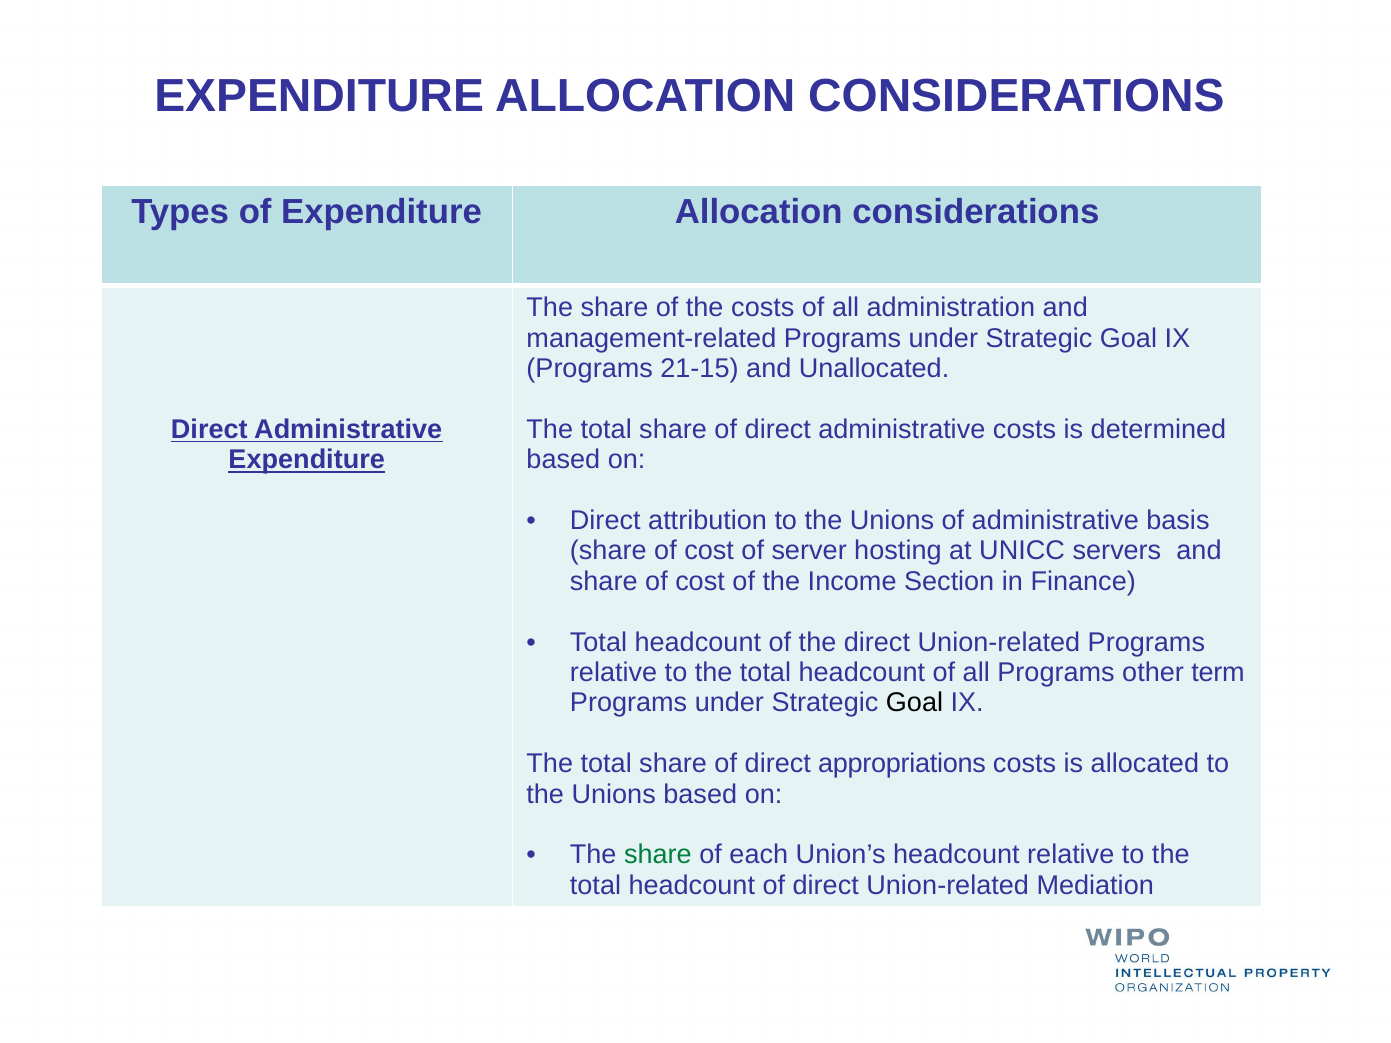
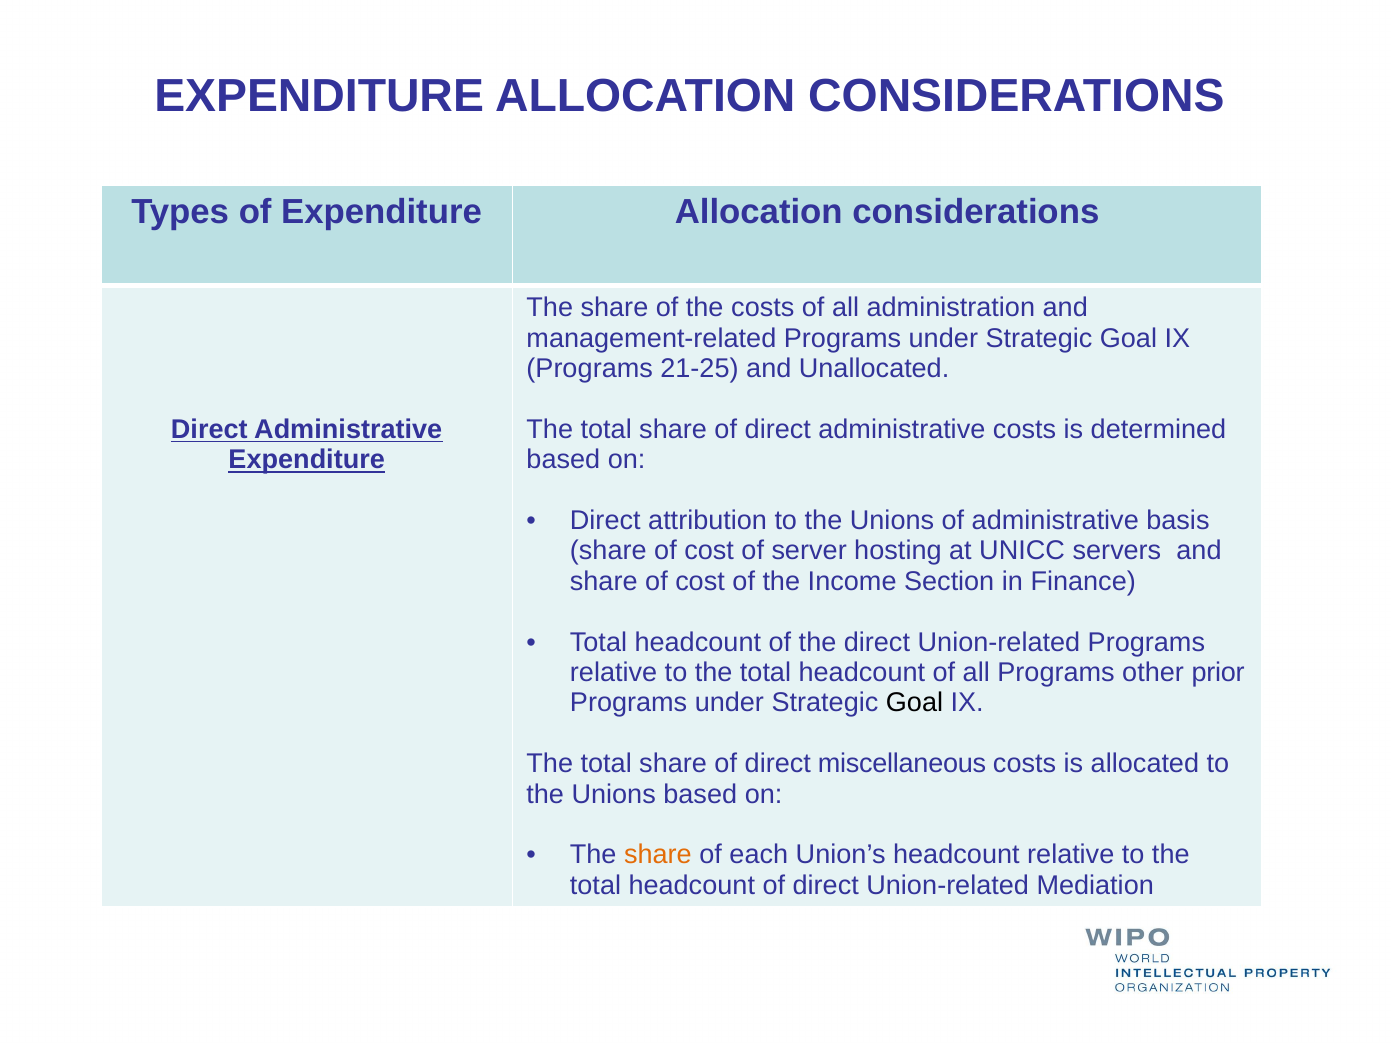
21-15: 21-15 -> 21-25
term: term -> prior
appropriations: appropriations -> miscellaneous
share at (658, 855) colour: green -> orange
